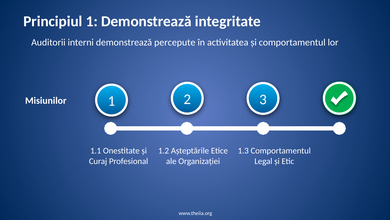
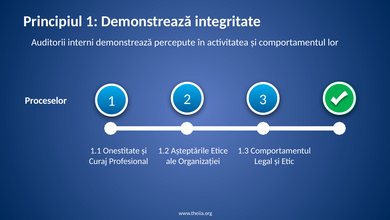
Misiunilor: Misiunilor -> Proceselor
